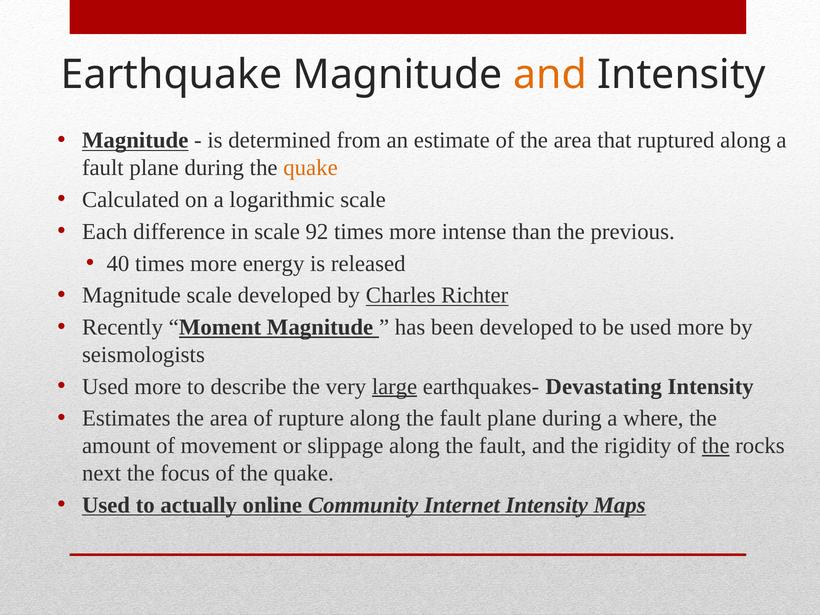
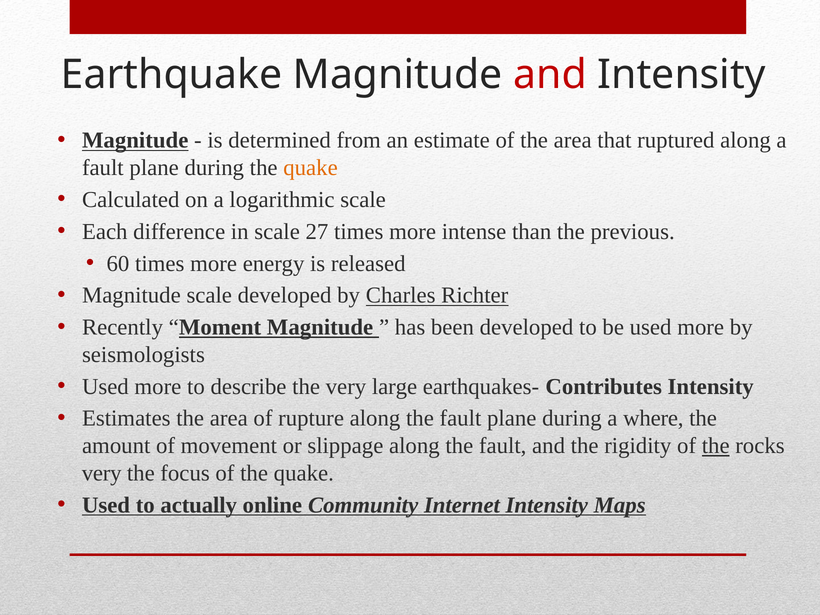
and at (550, 75) colour: orange -> red
92: 92 -> 27
40: 40 -> 60
large underline: present -> none
Devastating: Devastating -> Contributes
next at (102, 473): next -> very
